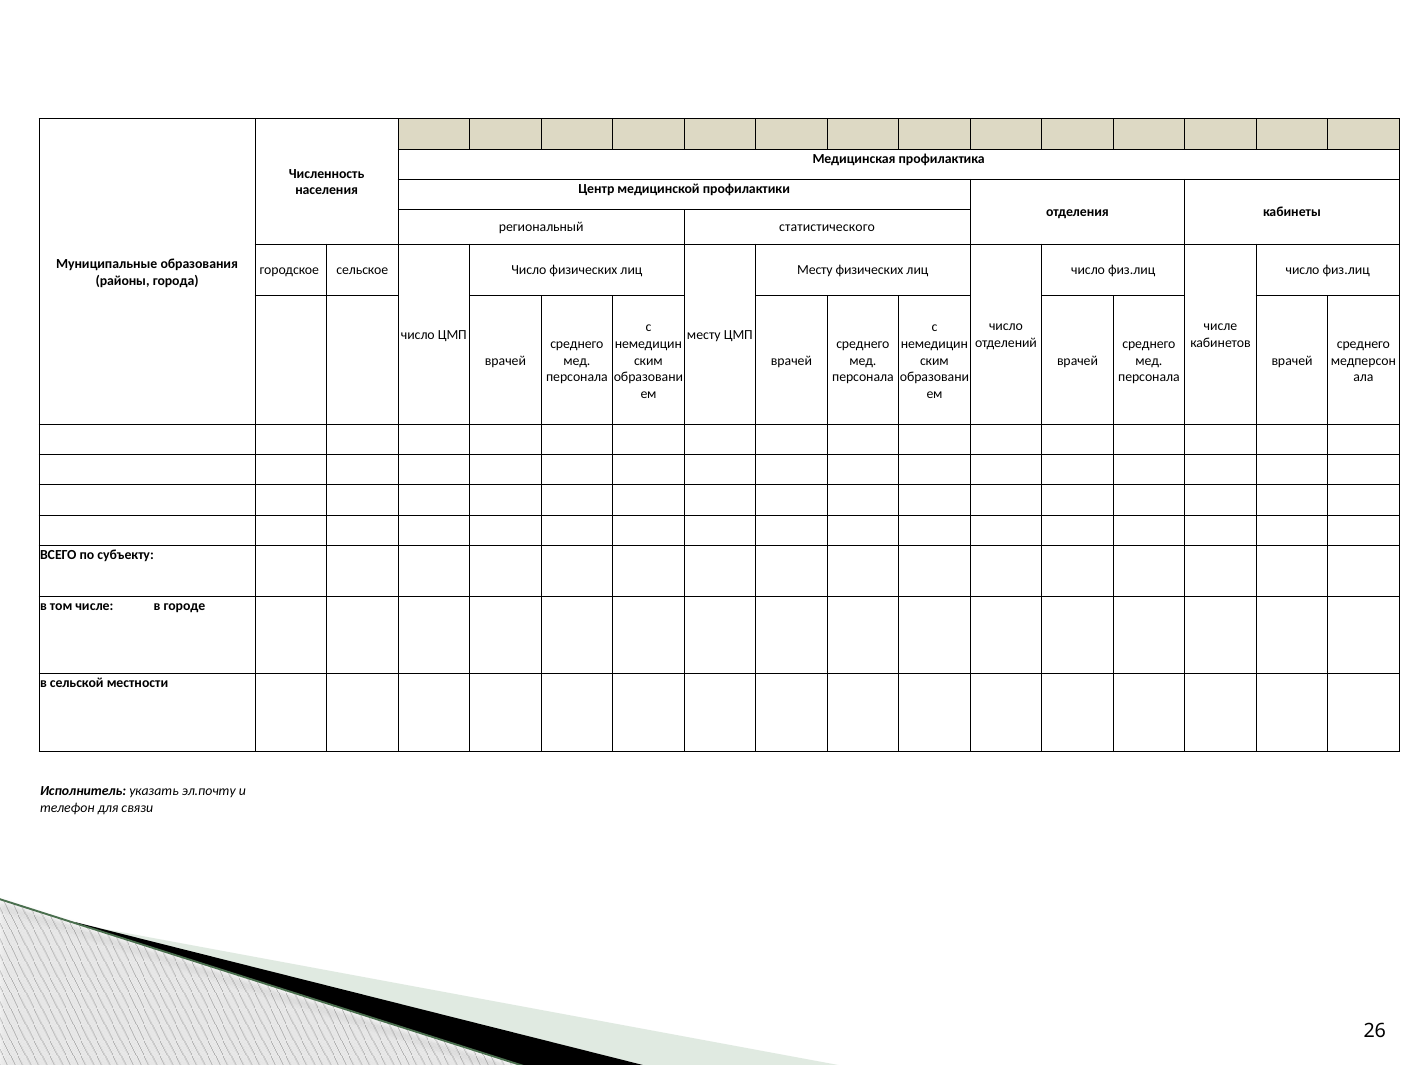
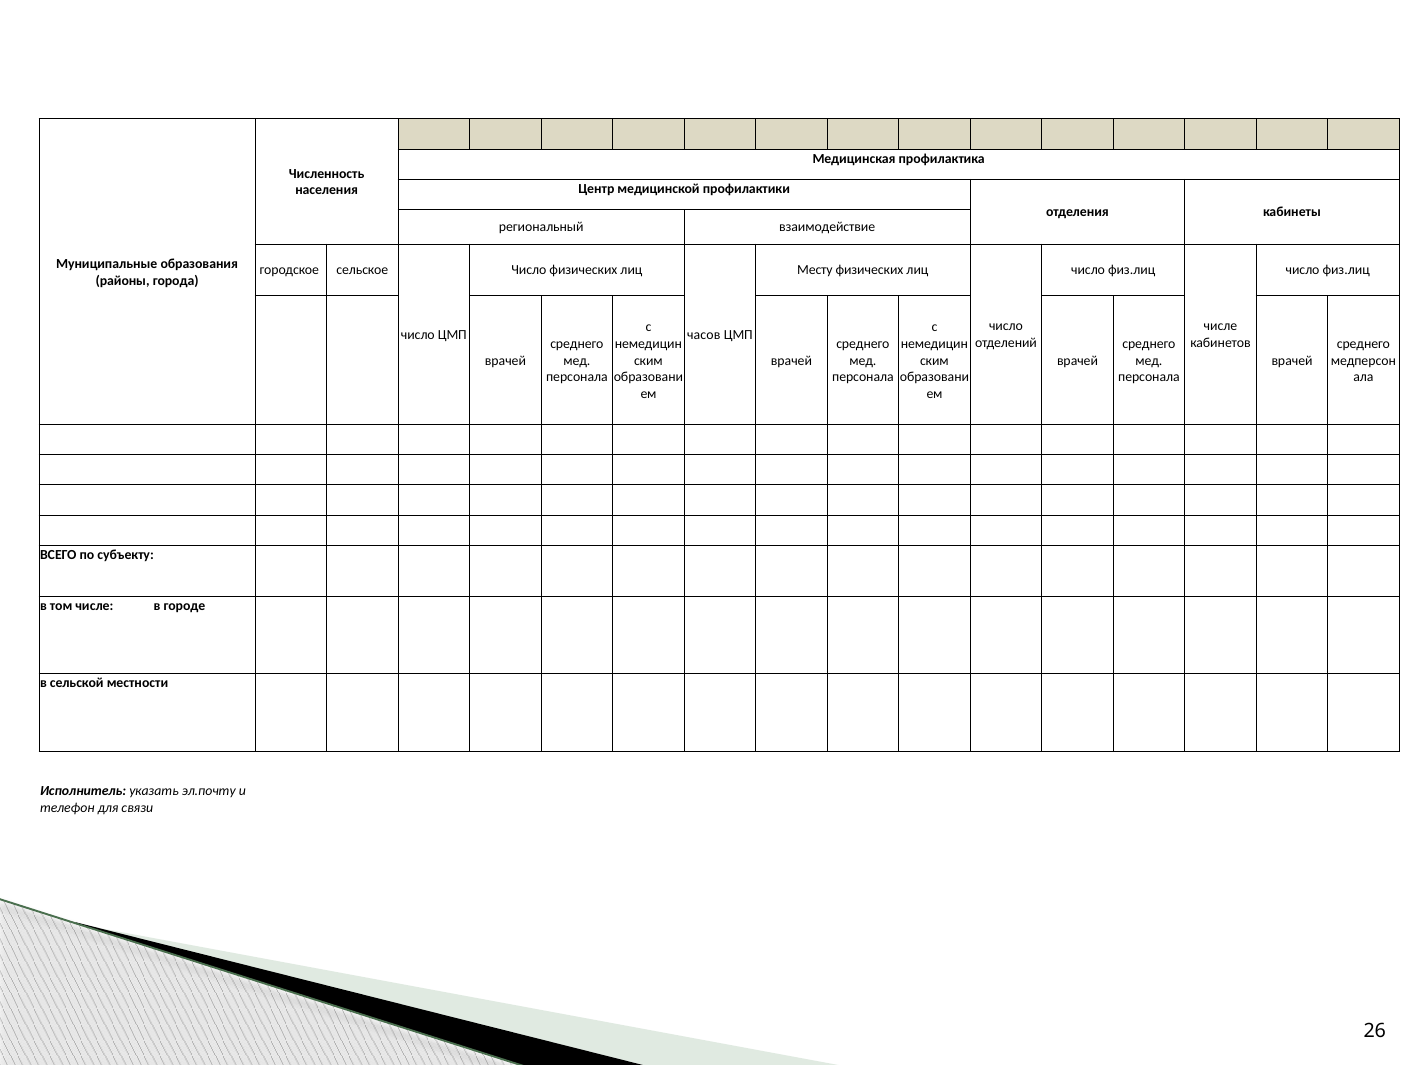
статистического: статистического -> взаимодействие
месту at (704, 335): месту -> часов
